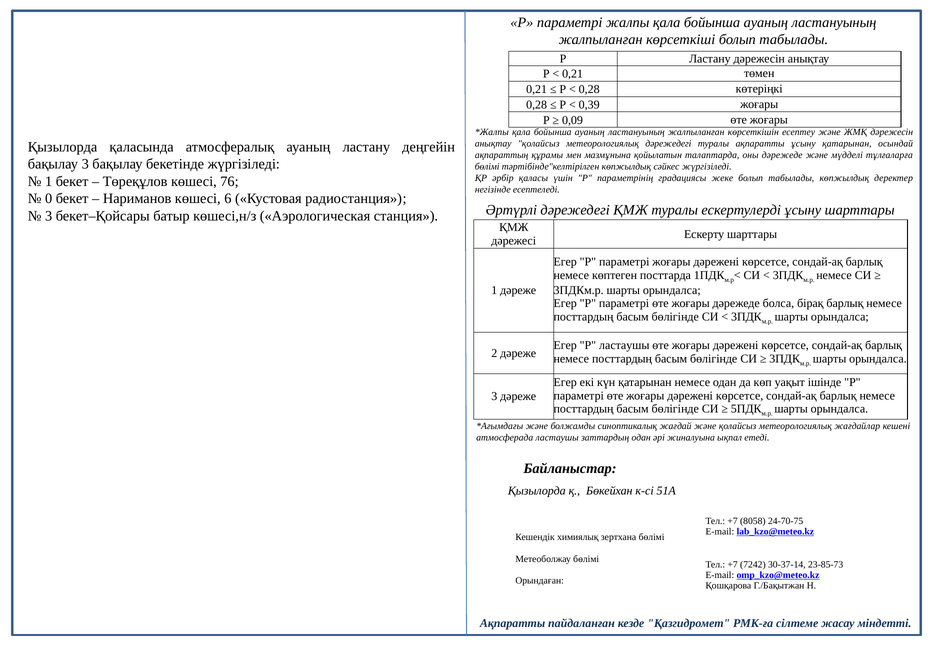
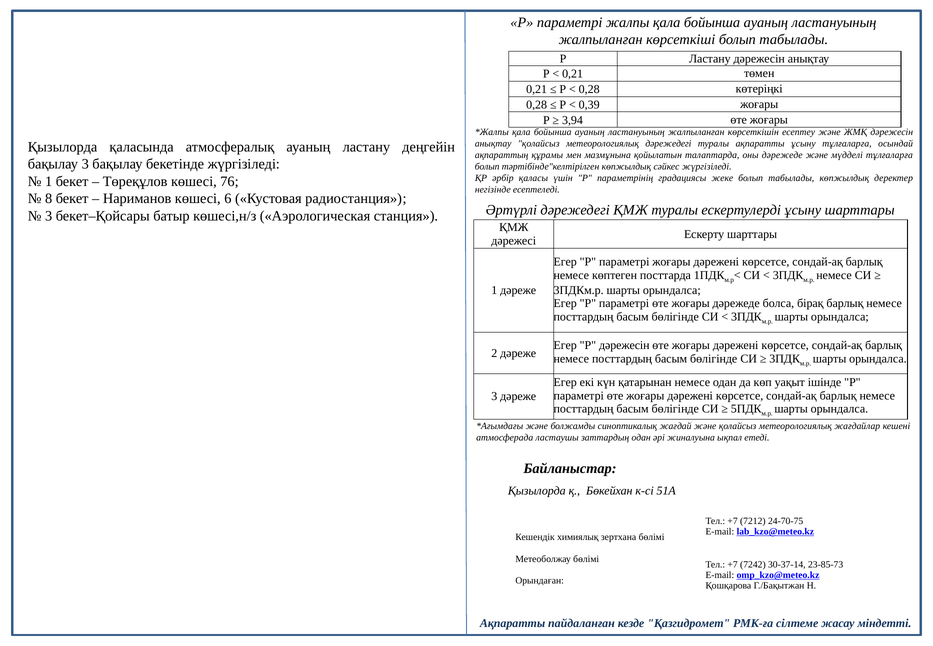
0,09: 0,09 -> 3,94
ұсыну қатарынан: қатарынан -> тұлғаларға
бөлімі at (487, 167): бөлімі -> болып
0: 0 -> 8
Р ластаушы: ластаушы -> дәрежесін
8058: 8058 -> 7212
